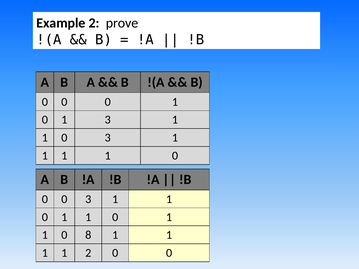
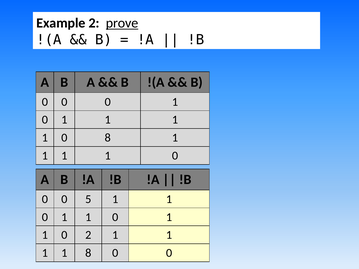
prove underline: none -> present
3 at (108, 120): 3 -> 1
1 0 3: 3 -> 8
0 0 3: 3 -> 5
0 8: 8 -> 2
1 2: 2 -> 8
